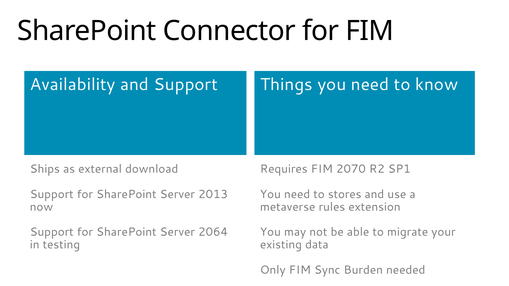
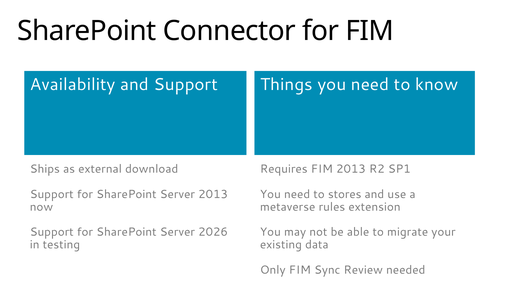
FIM 2070: 2070 -> 2013
2064: 2064 -> 2026
Burden: Burden -> Review
